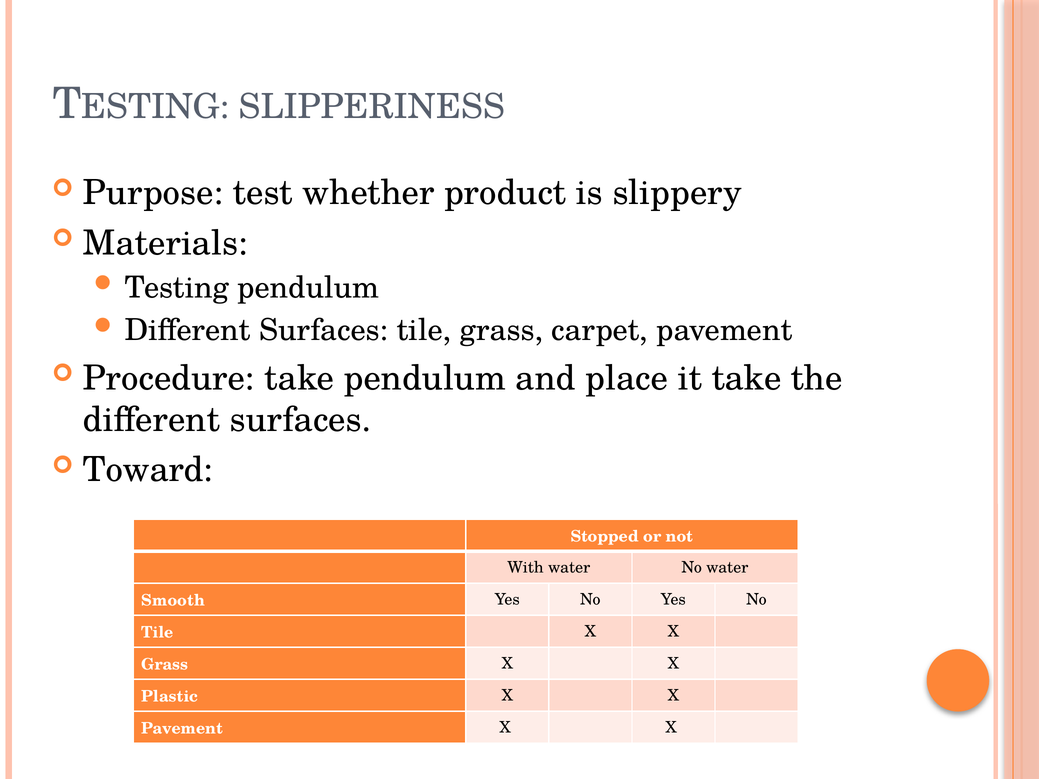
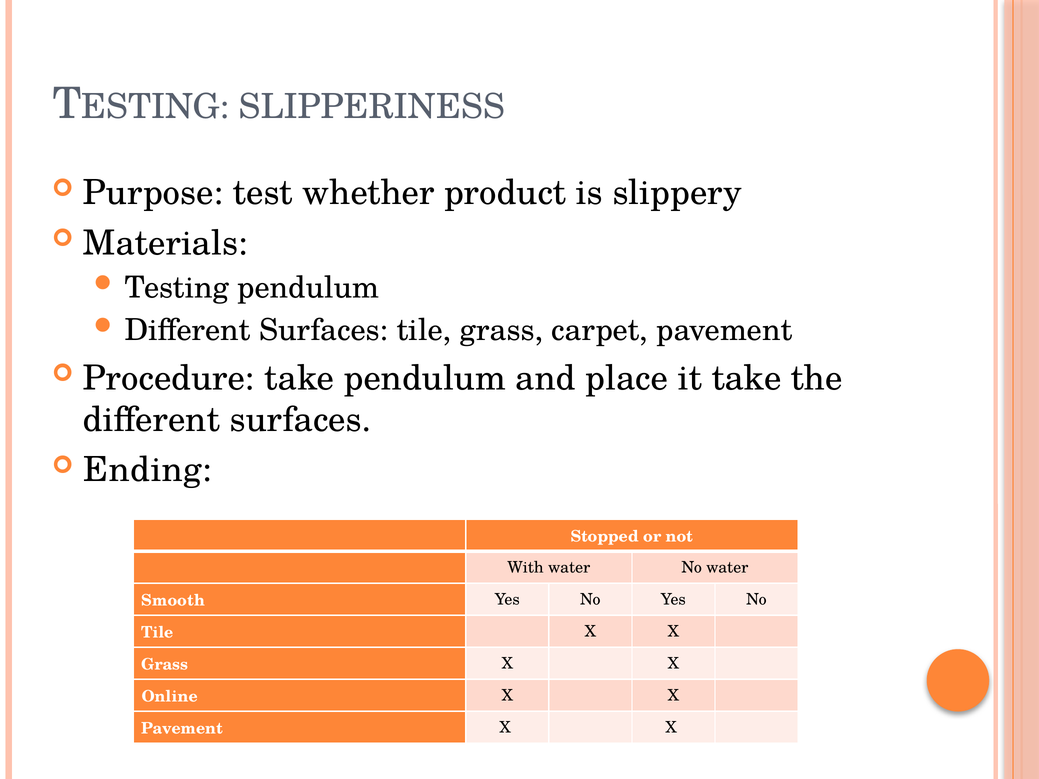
Toward: Toward -> Ending
Plastic: Plastic -> Online
